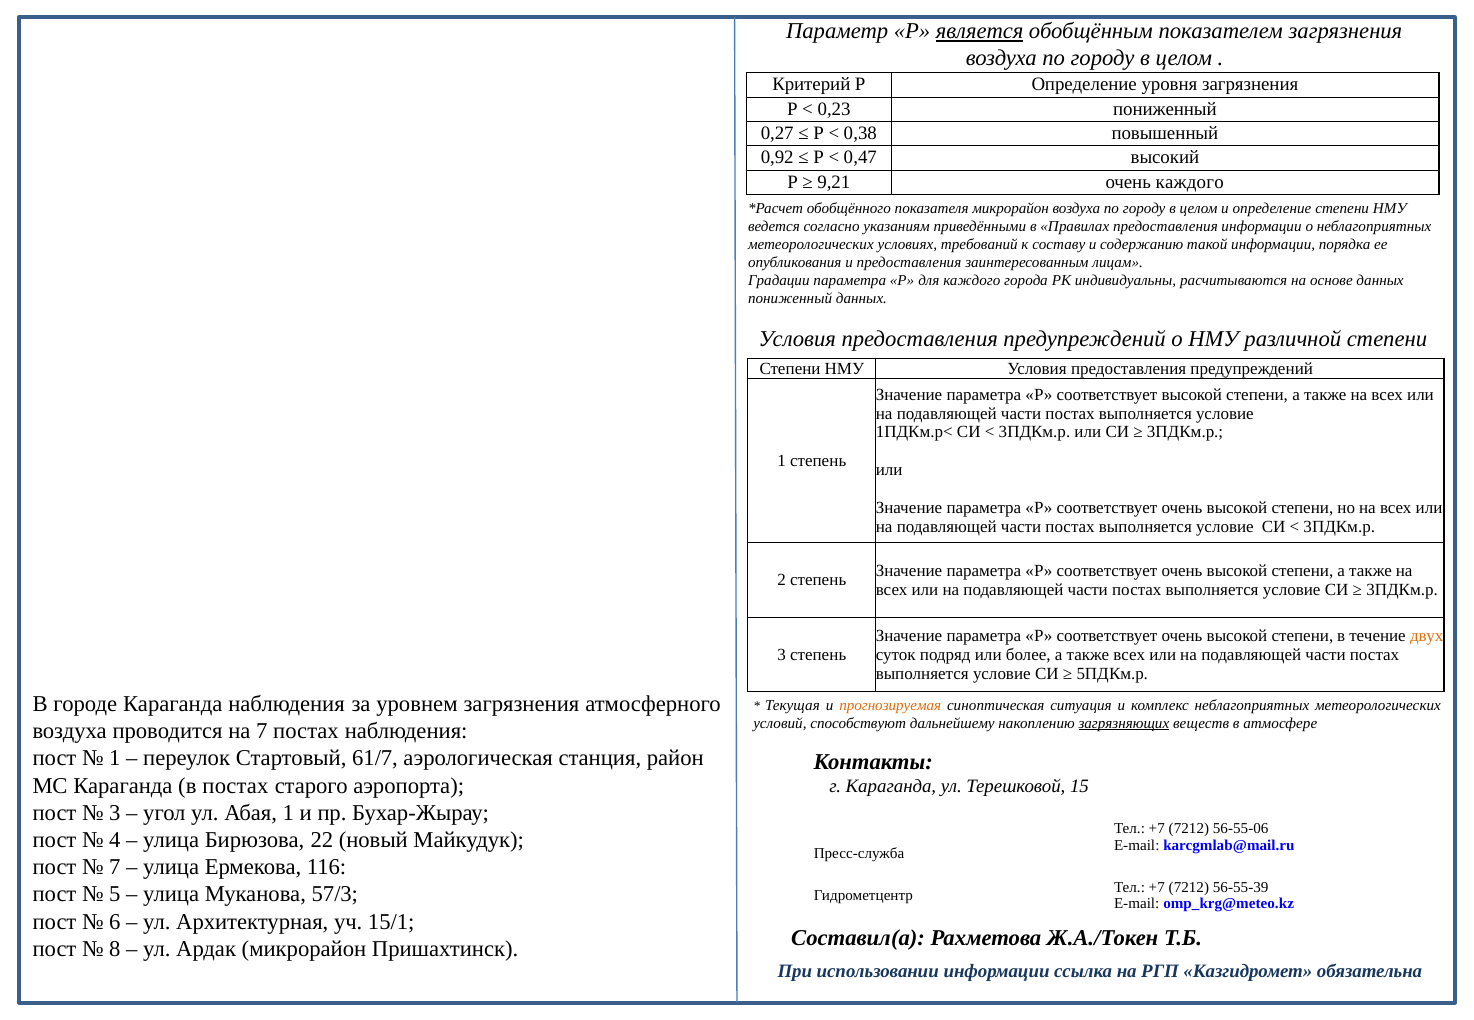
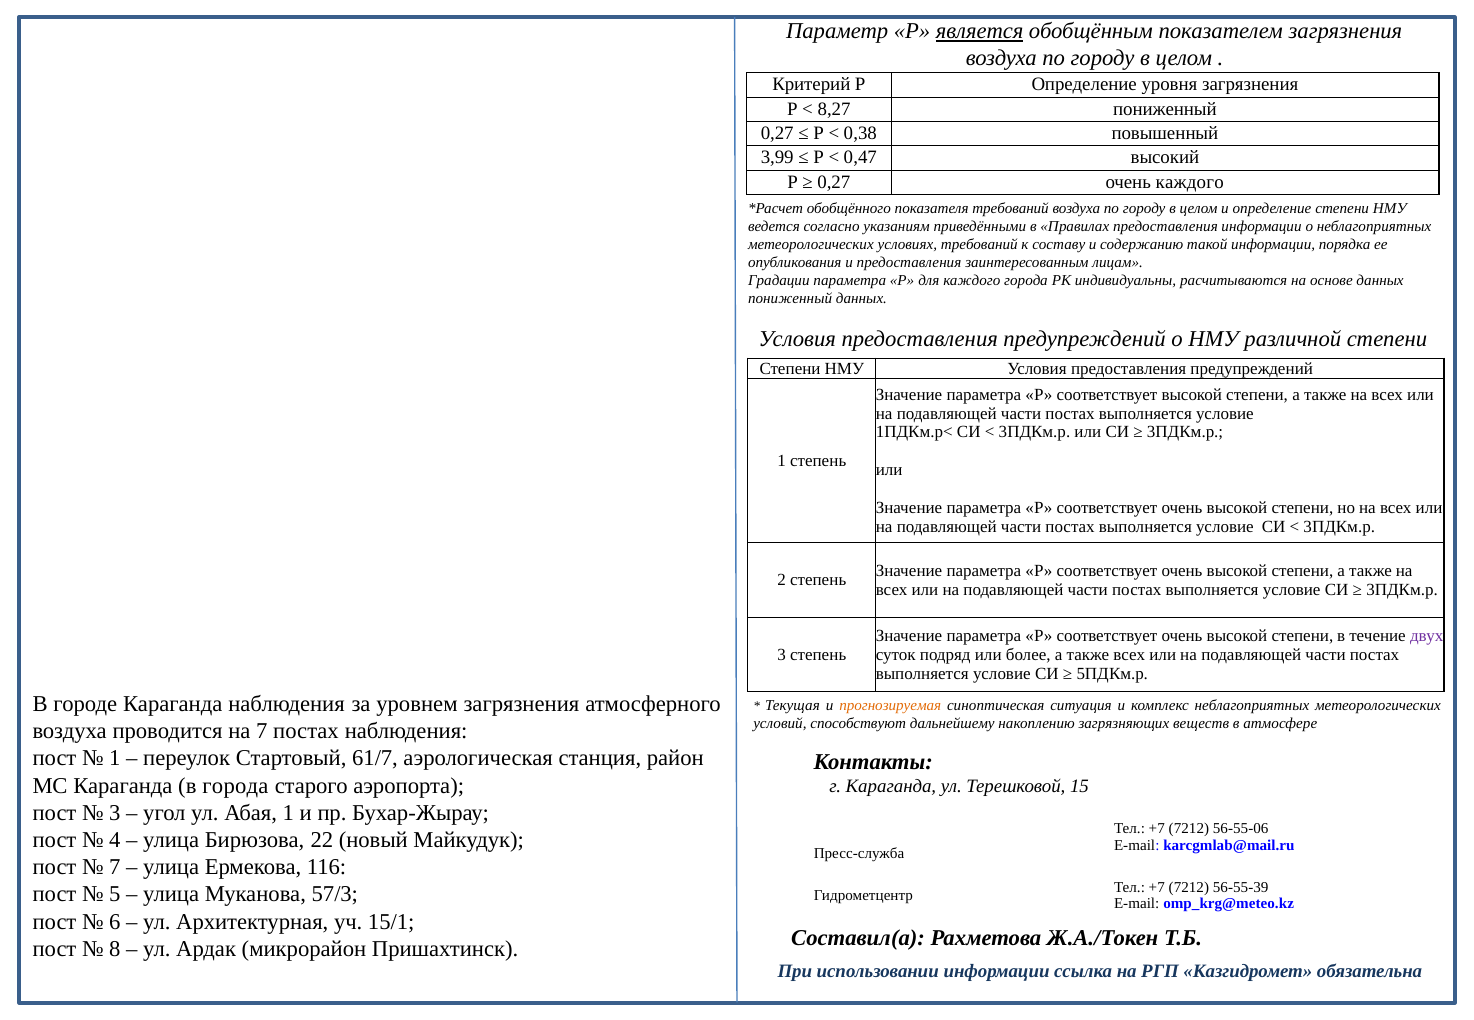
0,23: 0,23 -> 8,27
0,92: 0,92 -> 3,99
9,21 at (834, 182): 9,21 -> 0,27
показателя микрорайон: микрорайон -> требований
двух colour: orange -> purple
загрязняющих underline: present -> none
в постах: постах -> города
